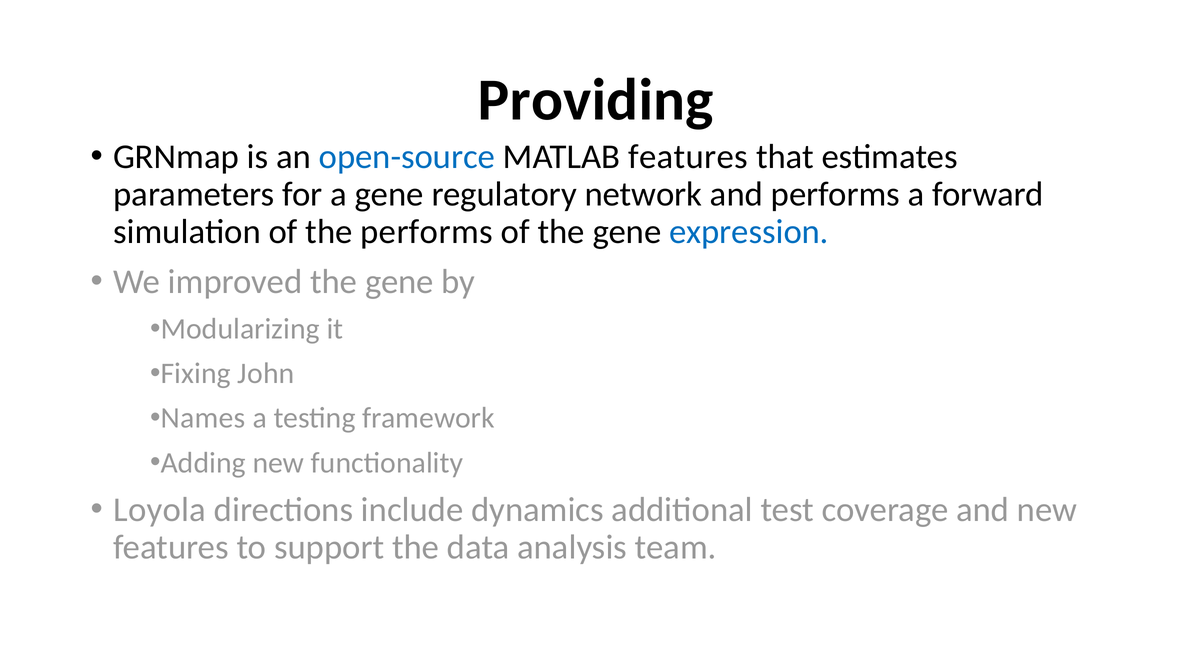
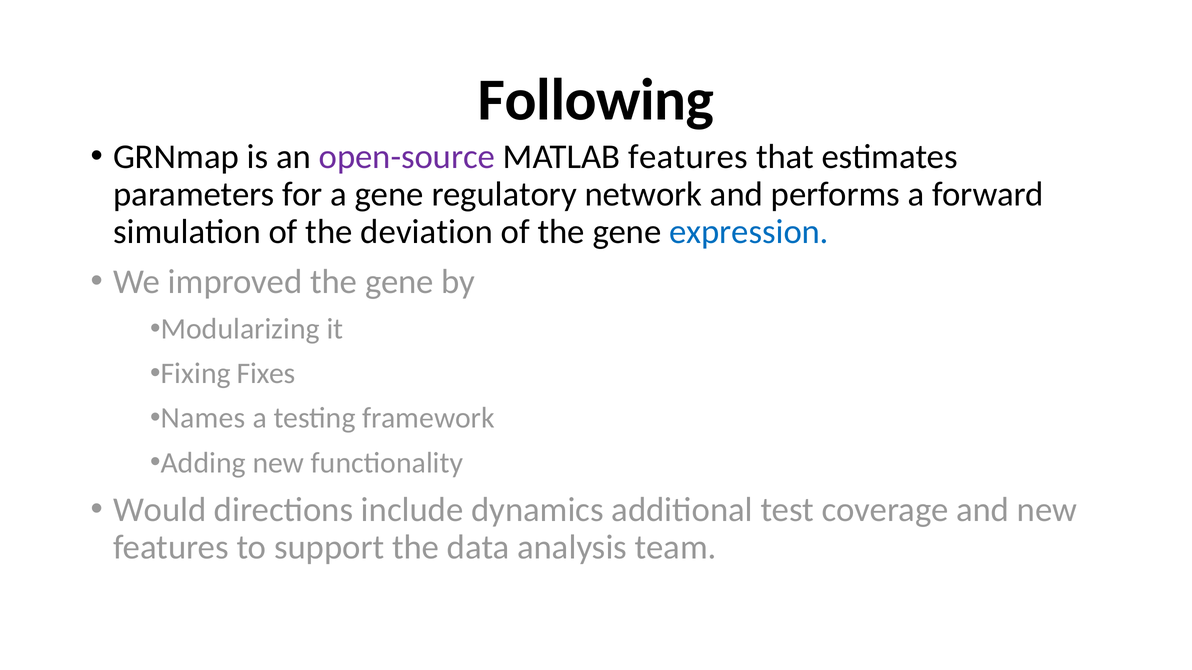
Providing: Providing -> Following
open-source colour: blue -> purple
the performs: performs -> deviation
John: John -> Fixes
Loyola: Loyola -> Would
